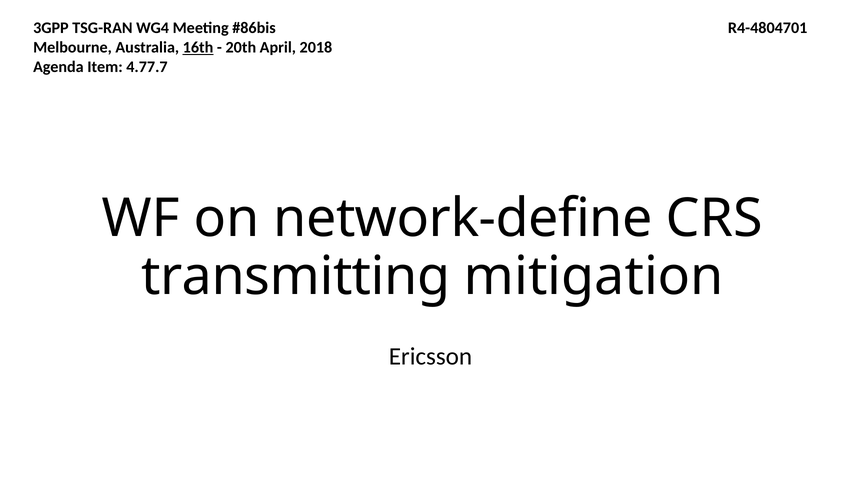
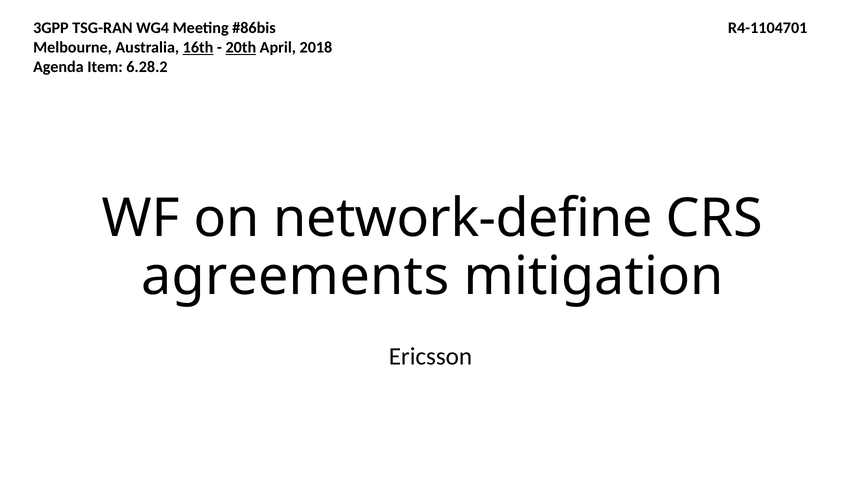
R4-4804701: R4-4804701 -> R4-1104701
20th underline: none -> present
4.77.7: 4.77.7 -> 6.28.2
transmitting: transmitting -> agreements
